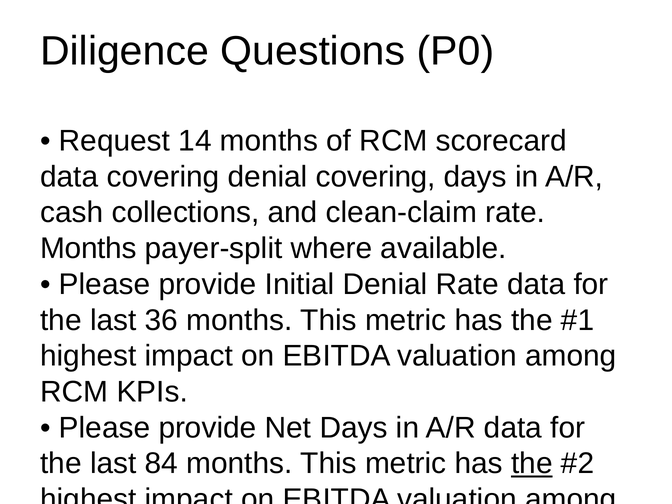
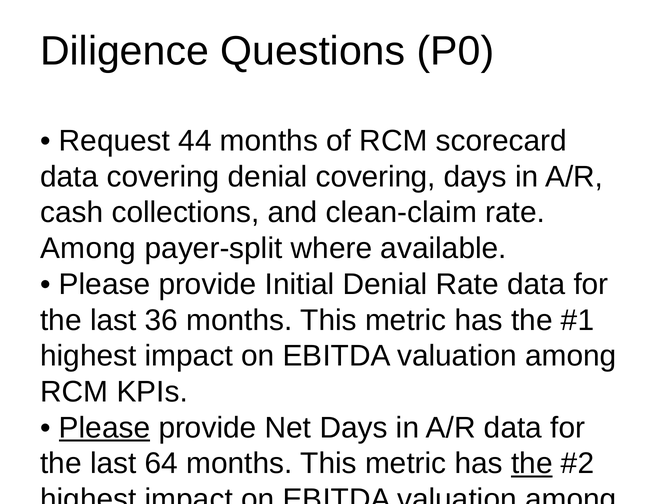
14: 14 -> 44
Months at (88, 248): Months -> Among
Please at (105, 428) underline: none -> present
84: 84 -> 64
